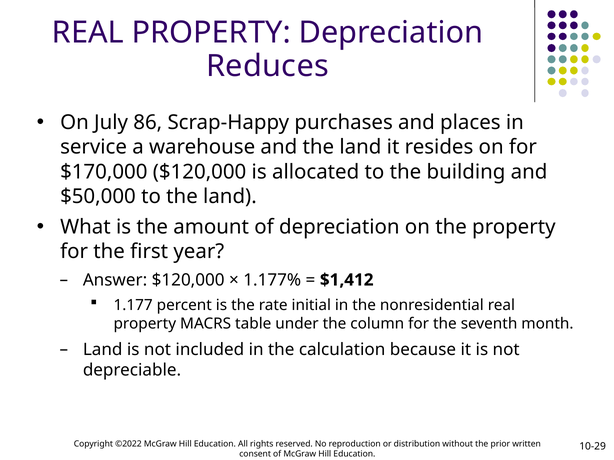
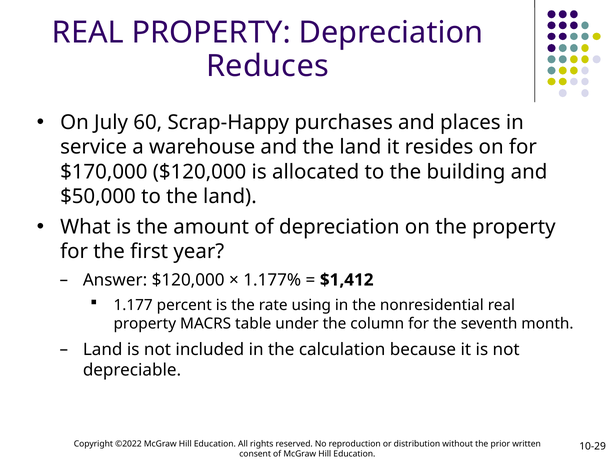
86: 86 -> 60
initial: initial -> using
